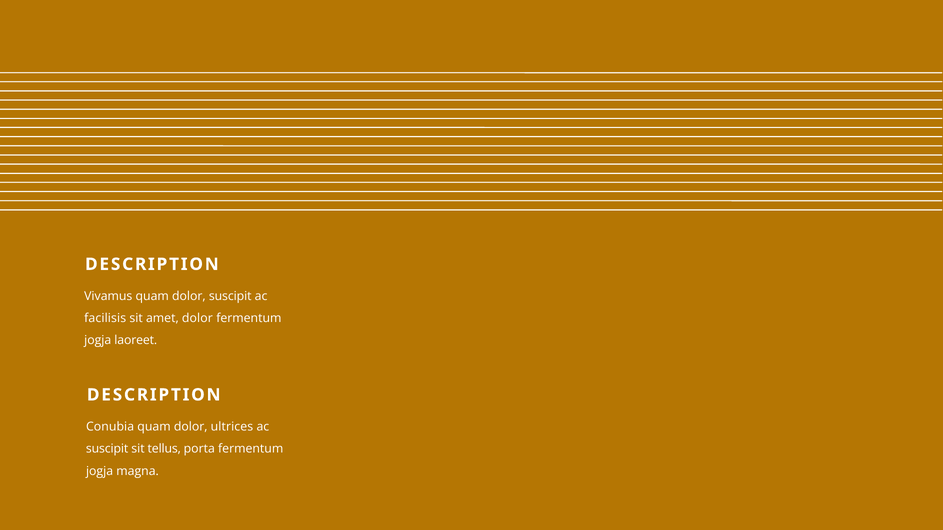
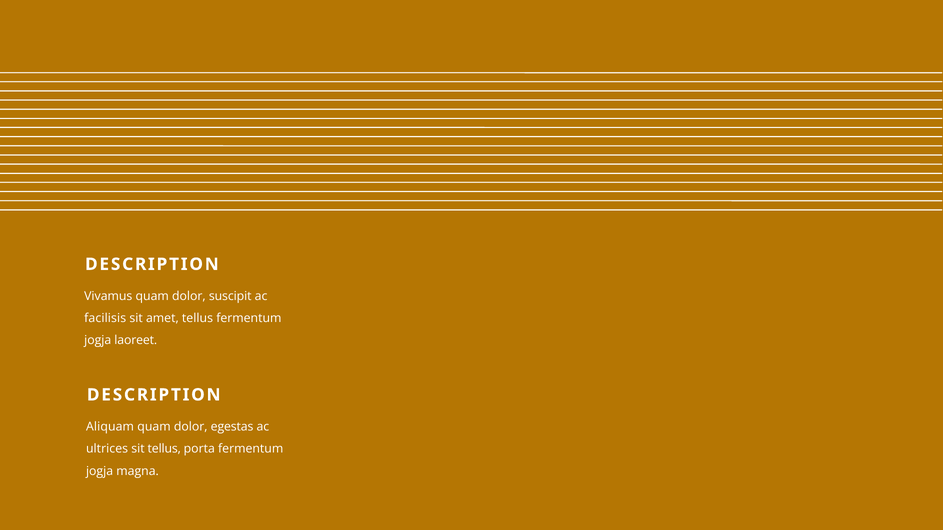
amet dolor: dolor -> tellus
Conubia: Conubia -> Aliquam
ultrices: ultrices -> egestas
suscipit at (107, 449): suscipit -> ultrices
